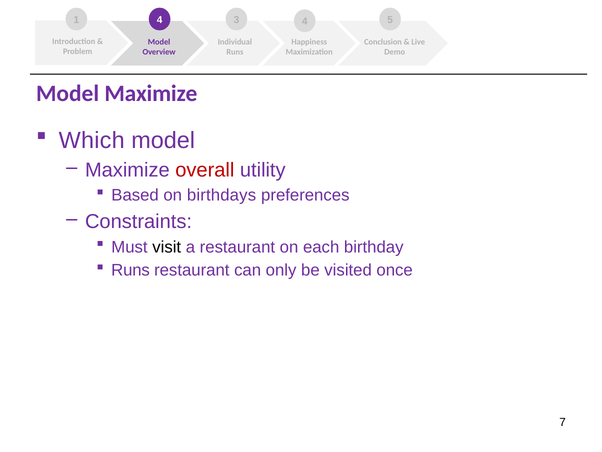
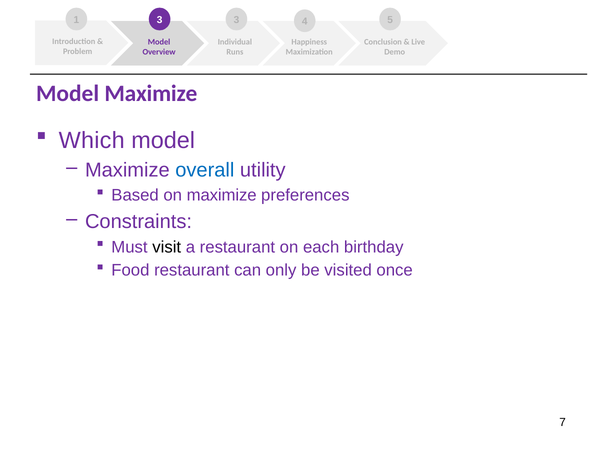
1 4: 4 -> 3
overall colour: red -> blue
on birthdays: birthdays -> maximize
Runs at (130, 270): Runs -> Food
